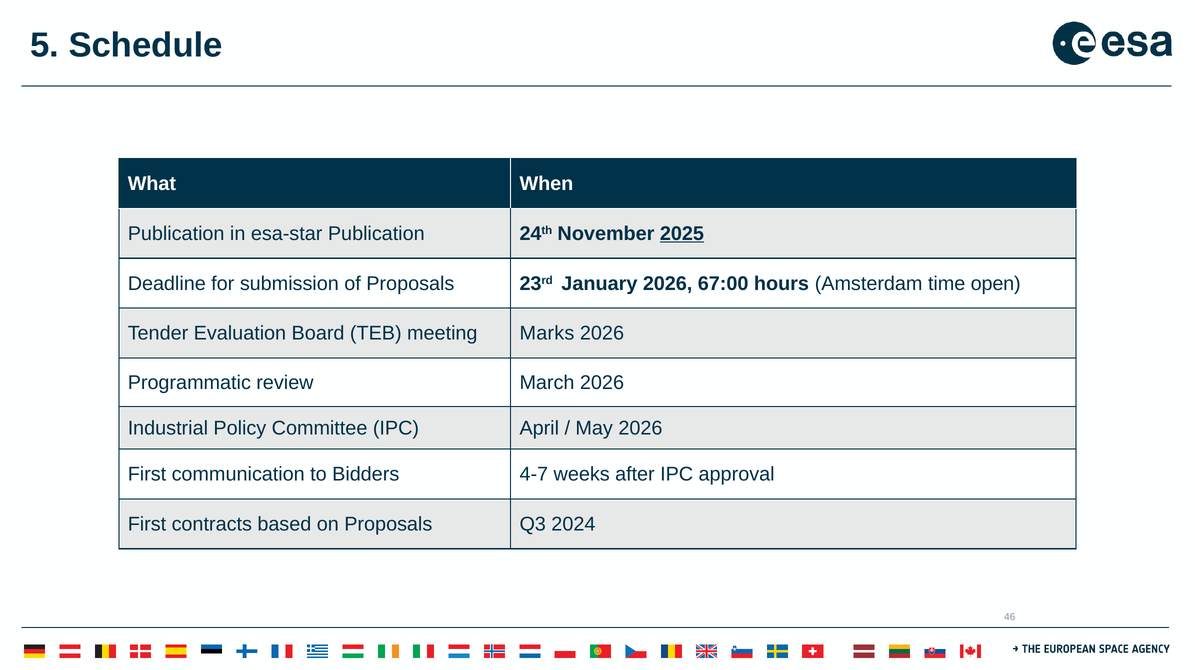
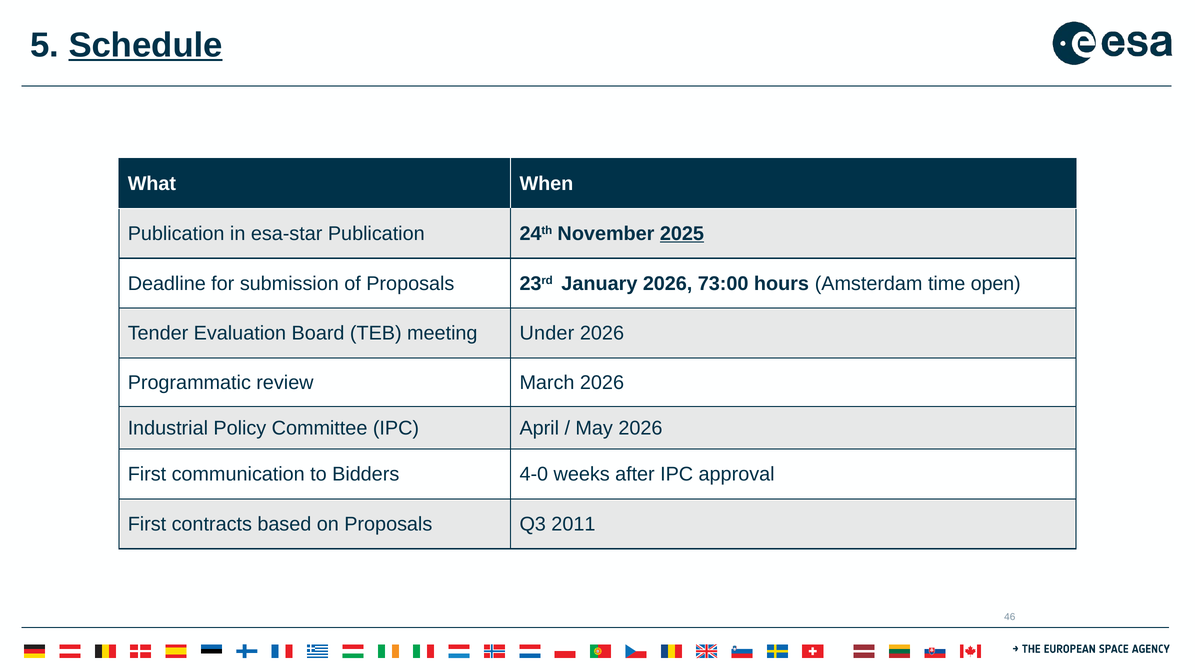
Schedule underline: none -> present
67:00: 67:00 -> 73:00
Marks: Marks -> Under
4-7: 4-7 -> 4-0
2024: 2024 -> 2011
